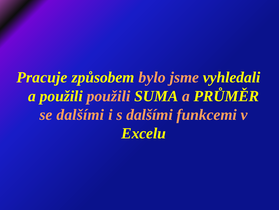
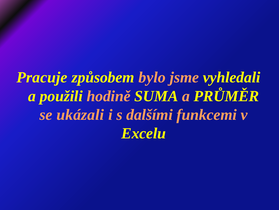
použili použili: použili -> hodině
se dalšími: dalšími -> ukázali
